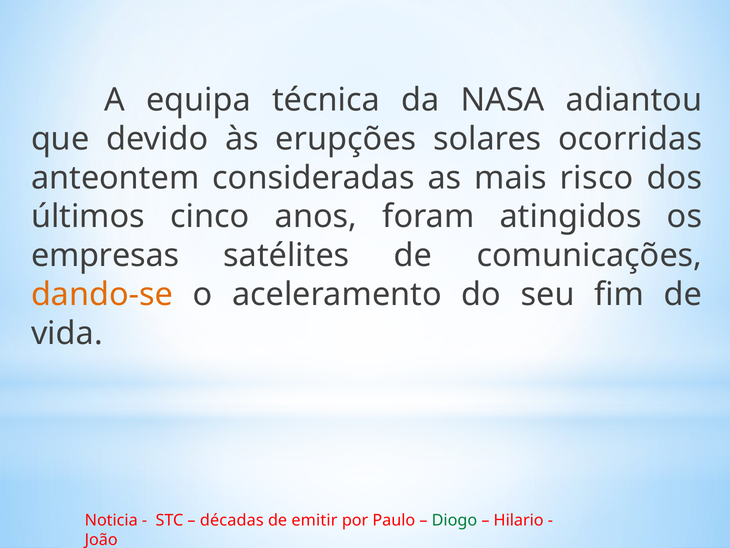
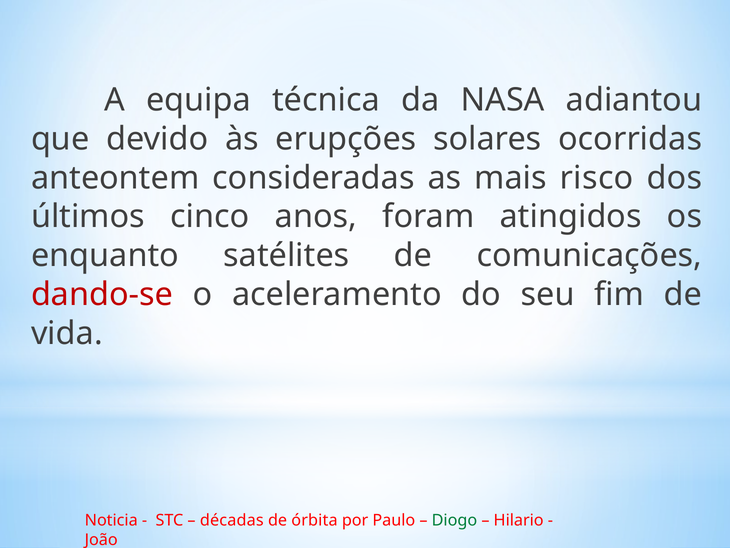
empresas: empresas -> enquanto
dando-se colour: orange -> red
emitir: emitir -> órbita
